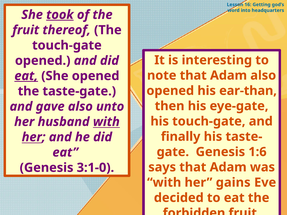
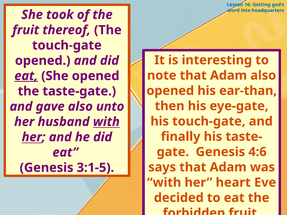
took underline: present -> none
1:6: 1:6 -> 4:6
3:1-0: 3:1-0 -> 3:1-5
gains: gains -> heart
